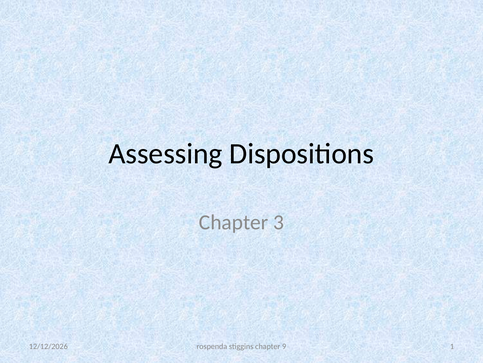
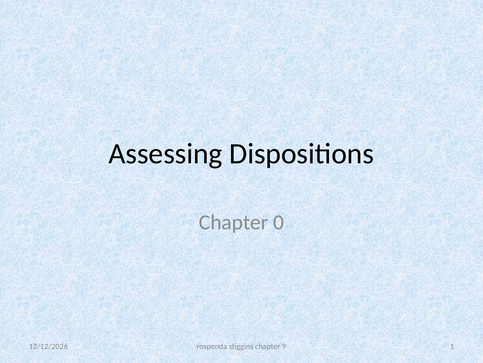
3: 3 -> 0
